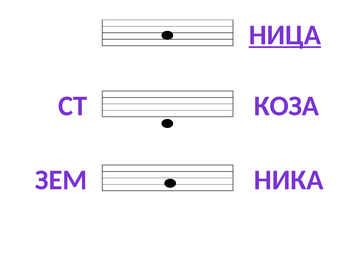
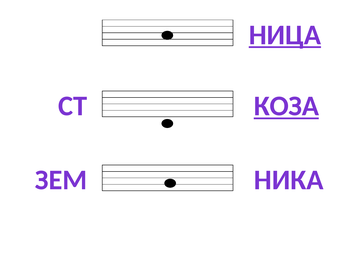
КОЗА underline: none -> present
